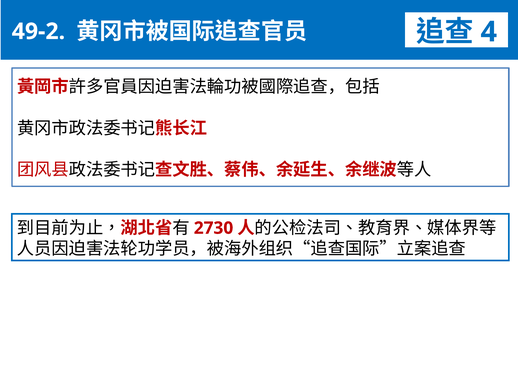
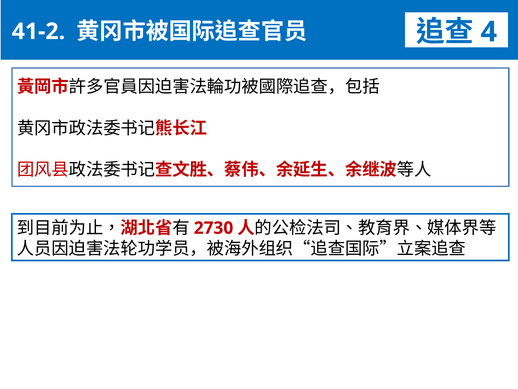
49-2: 49-2 -> 41-2
